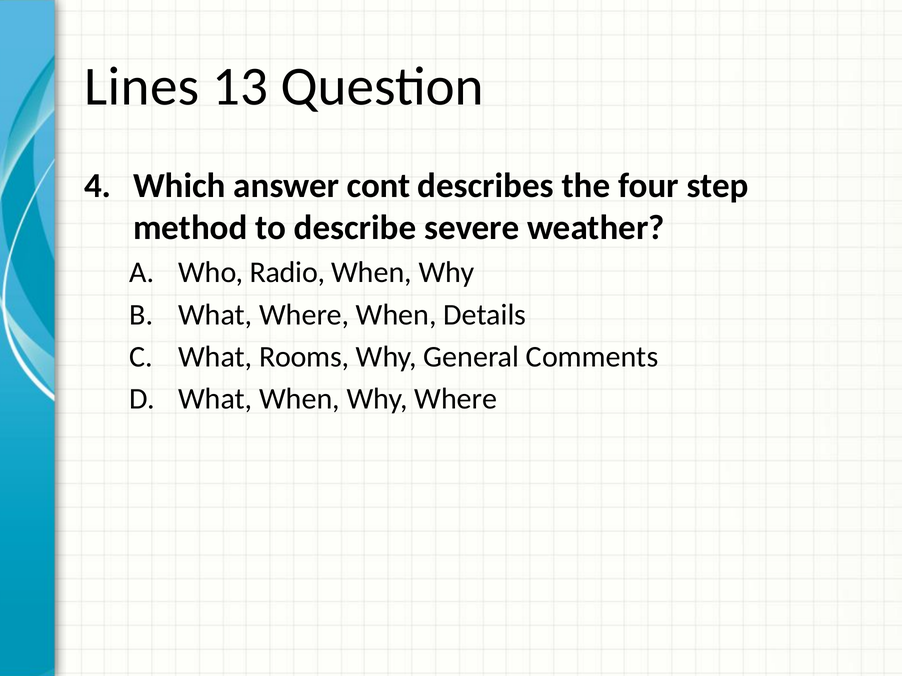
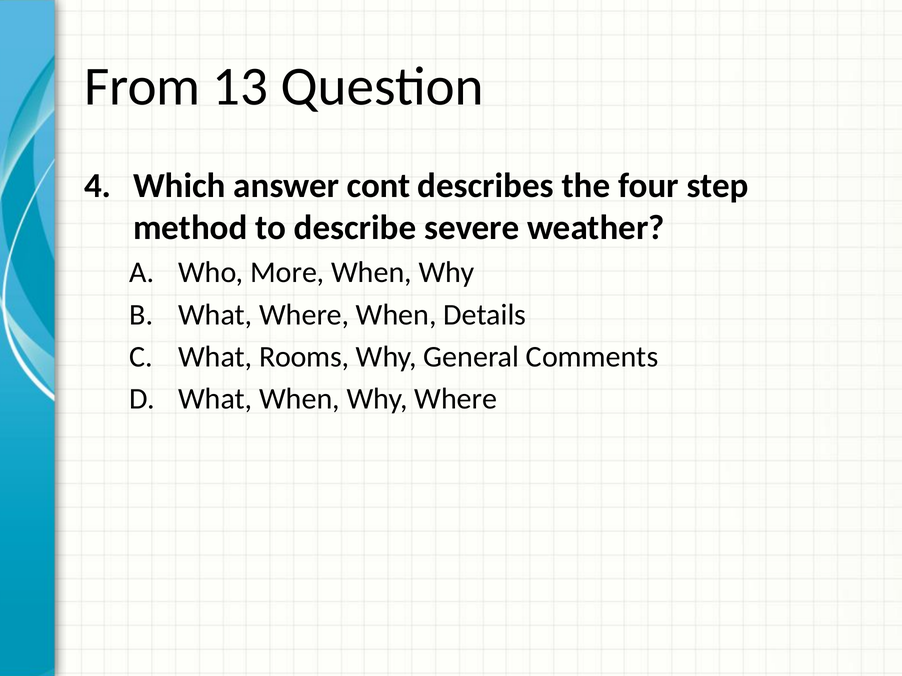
Lines: Lines -> From
Radio: Radio -> More
